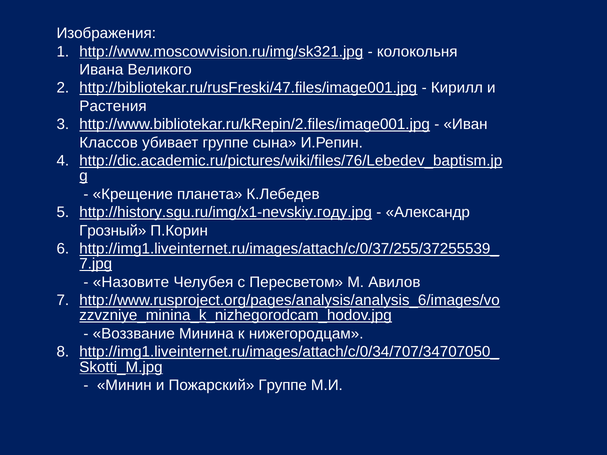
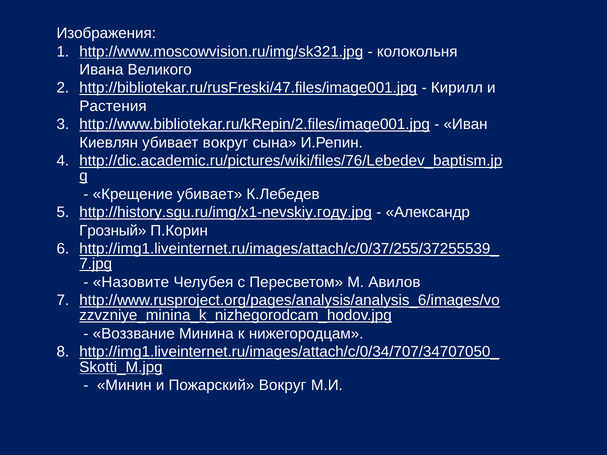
Классов: Классов -> Киевлян
убивает группе: группе -> вокруг
Крещение планета: планета -> убивает
Пожарский Группе: Группе -> Вокруг
